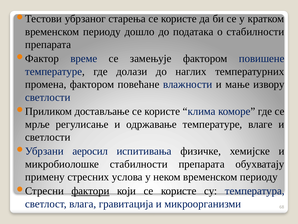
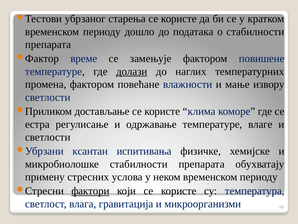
долази underline: none -> present
мрље: мрље -> естра
аеросил: аеросил -> ксантан
